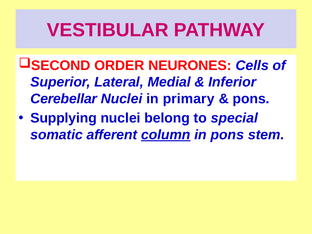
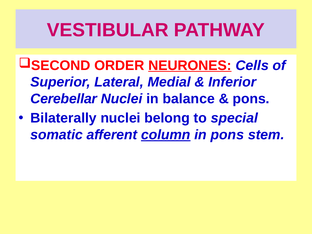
NEURONES underline: none -> present
primary: primary -> balance
Supplying: Supplying -> Bilaterally
